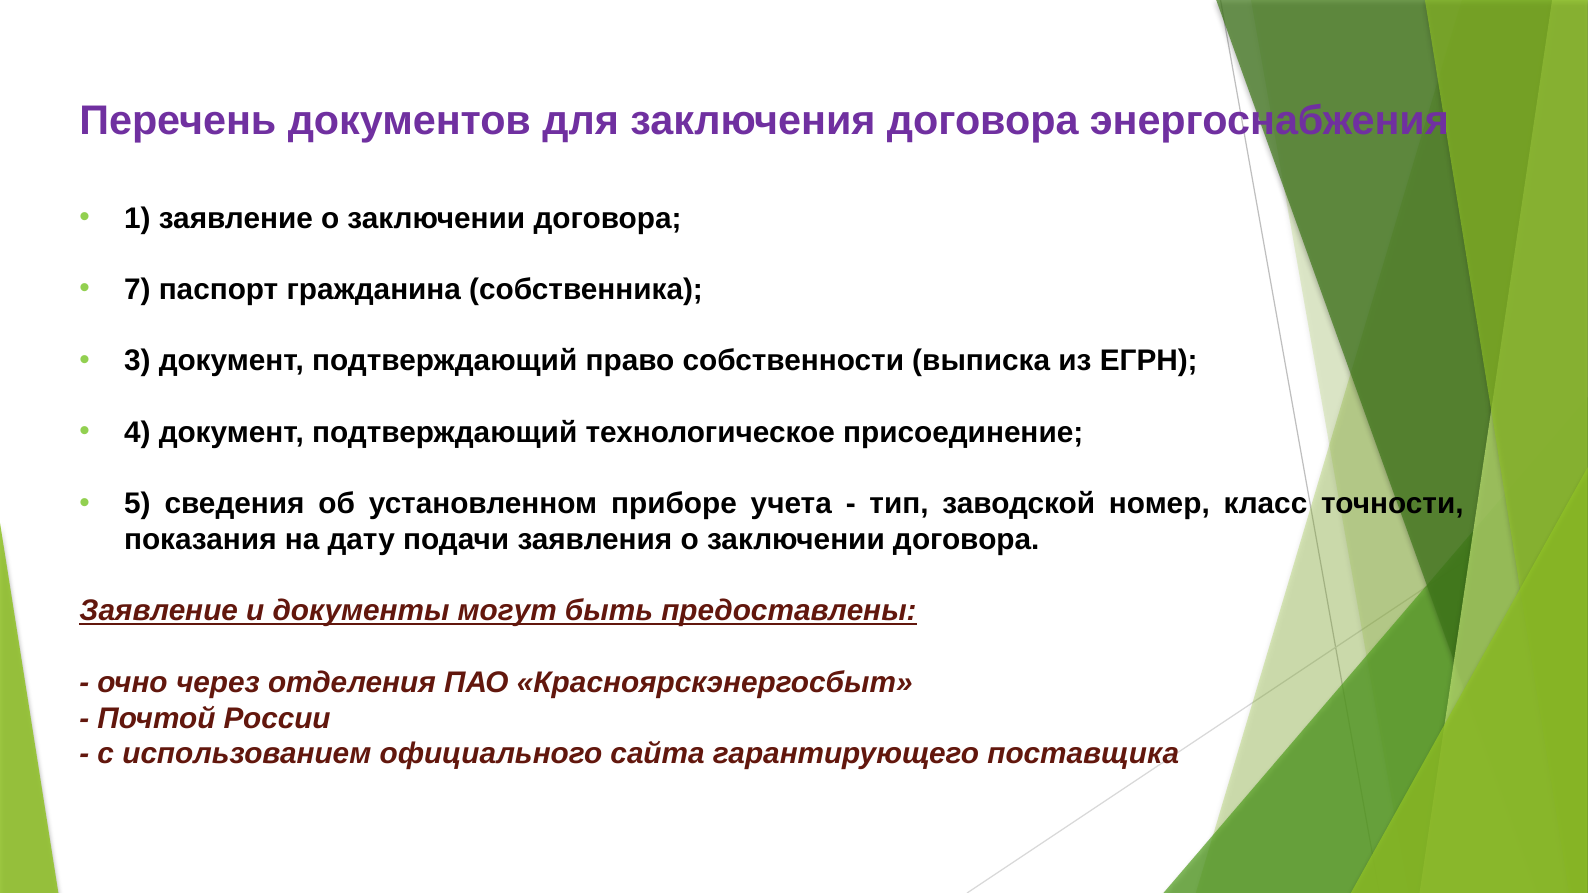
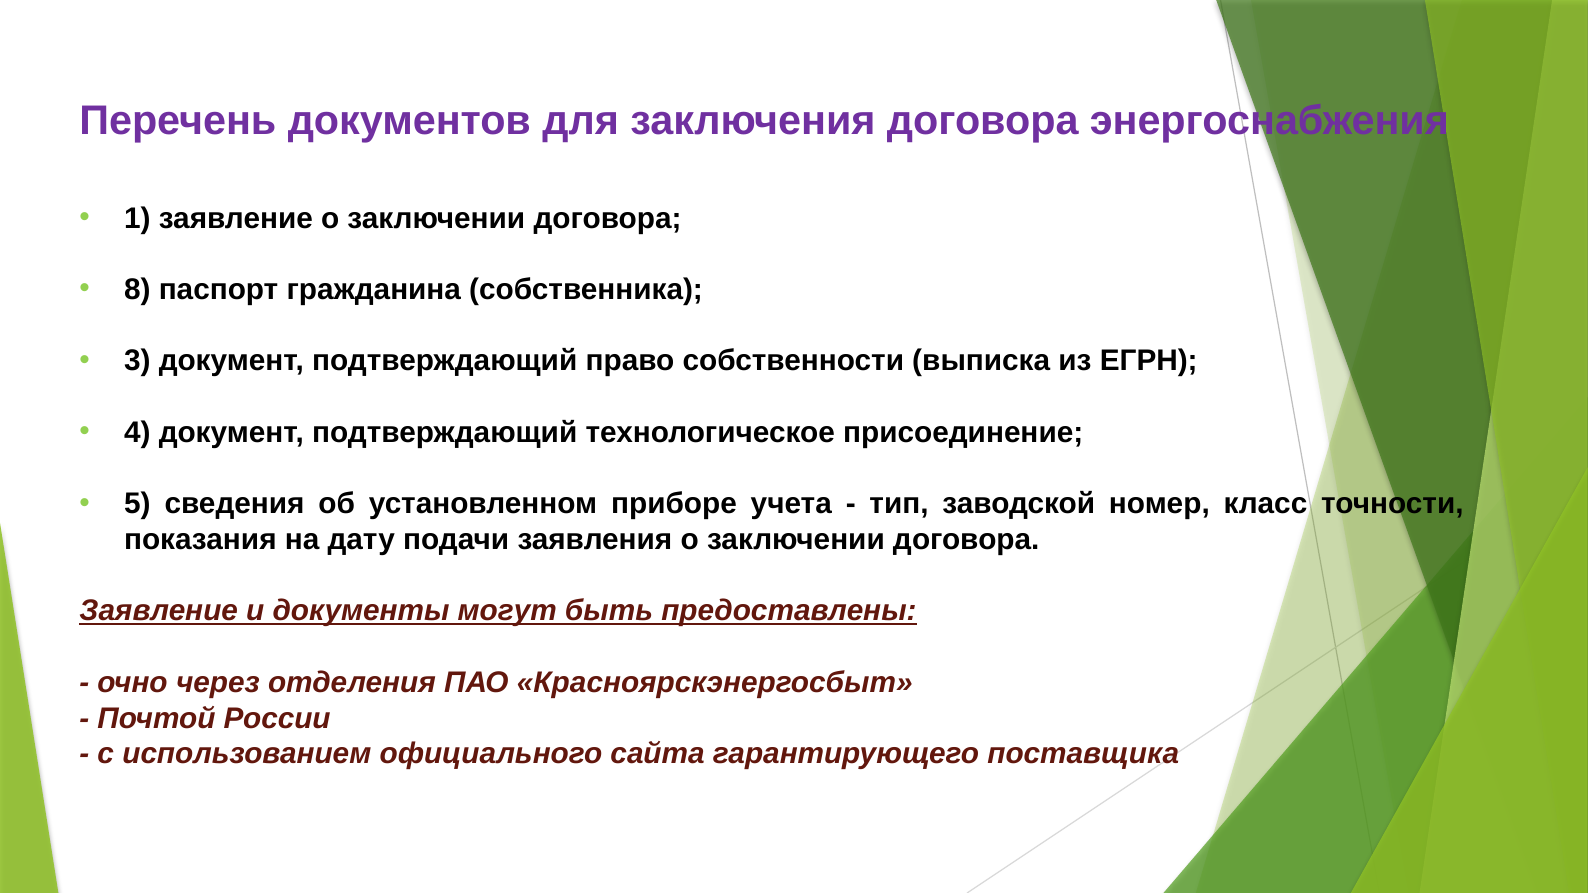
7: 7 -> 8
